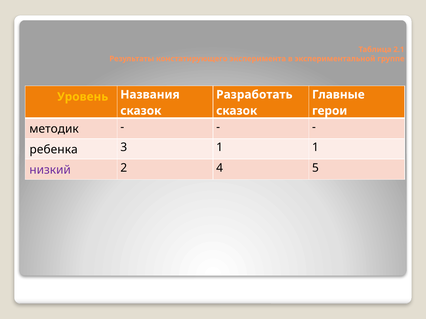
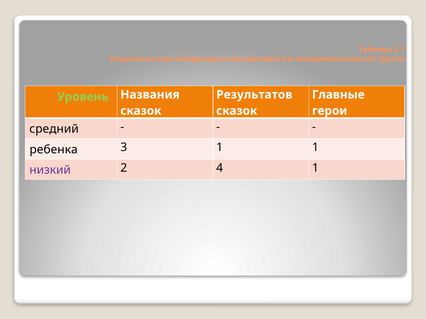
Разработать: Разработать -> Результатов
Уровень colour: yellow -> light green
методик: методик -> средний
4 5: 5 -> 1
